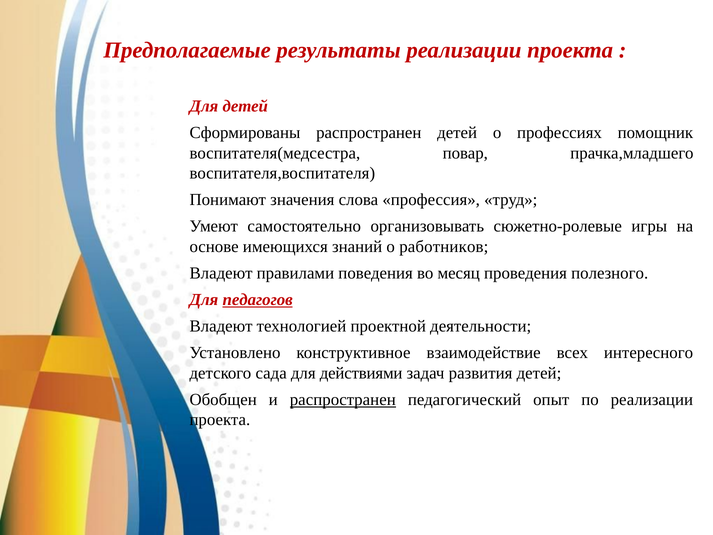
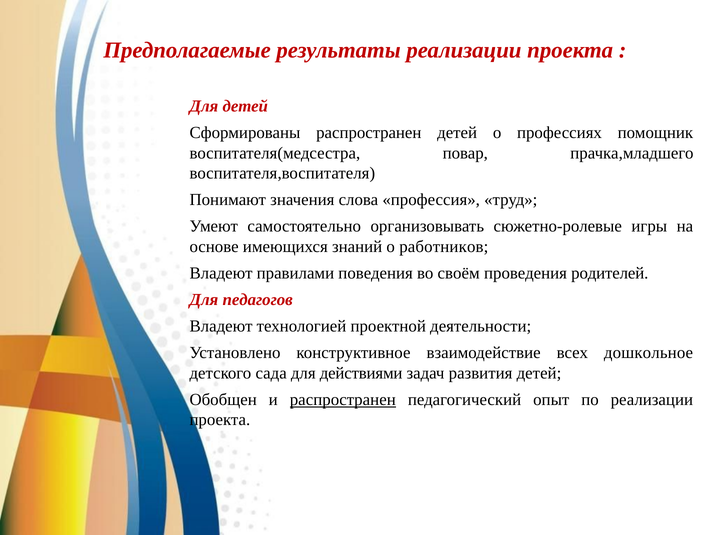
месяц: месяц -> своём
полезного: полезного -> родителей
педагогов underline: present -> none
интересного: интересного -> дошкольное
